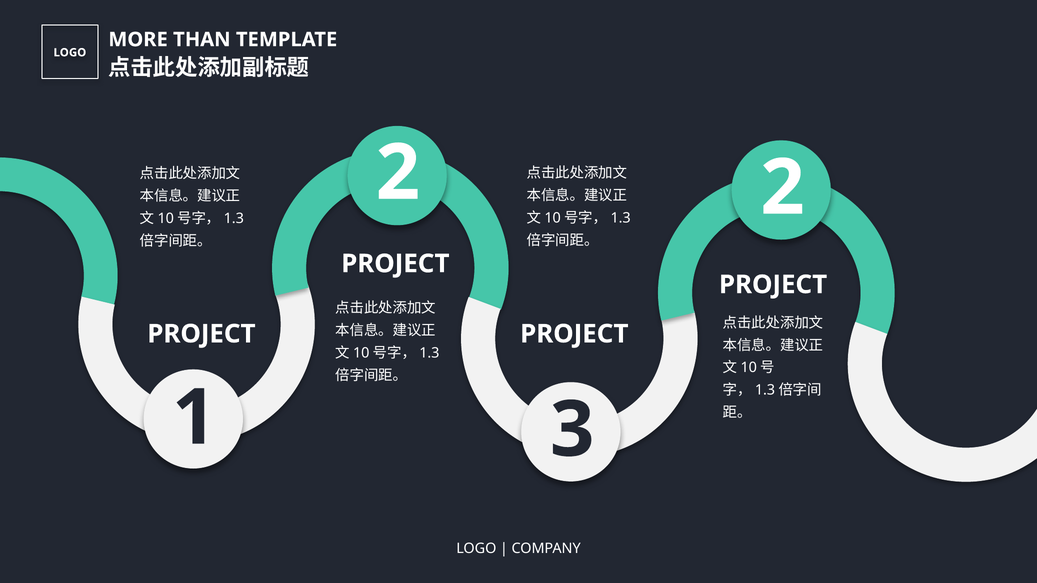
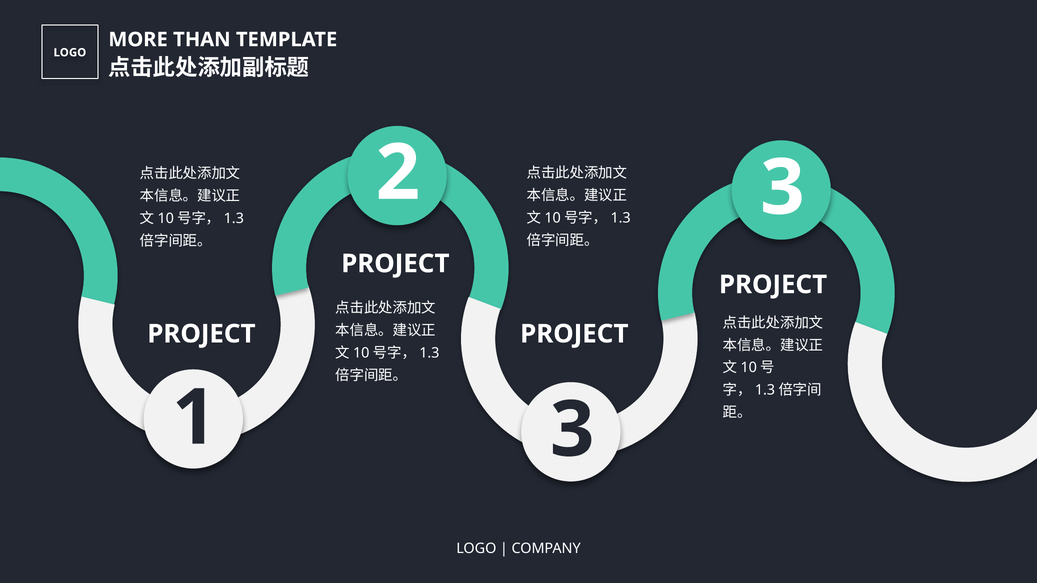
2 2: 2 -> 3
